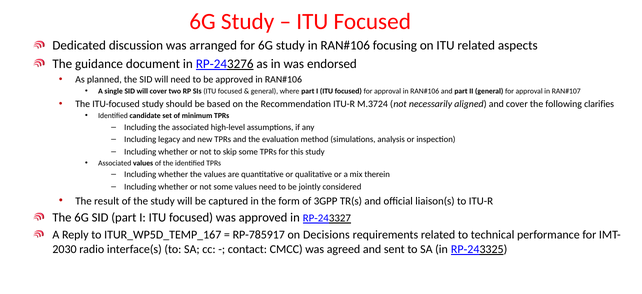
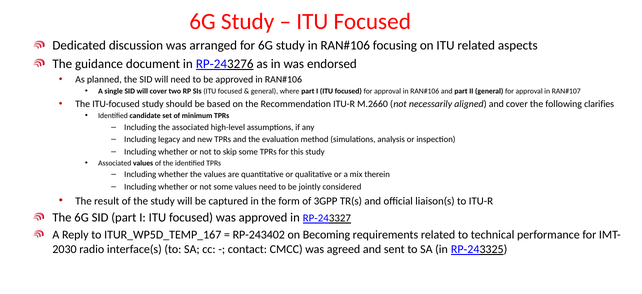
M.3724: M.3724 -> M.2660
RP-785917: RP-785917 -> RP-243402
Decisions: Decisions -> Becoming
